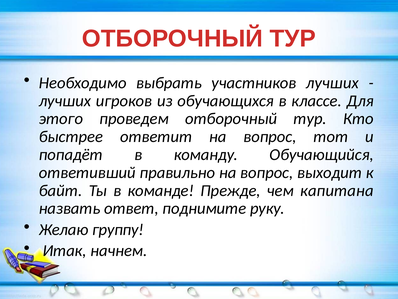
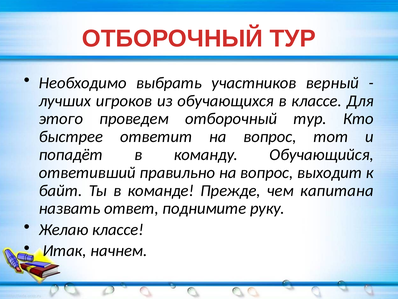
участников лучших: лучших -> верный
Желаю группу: группу -> классе
